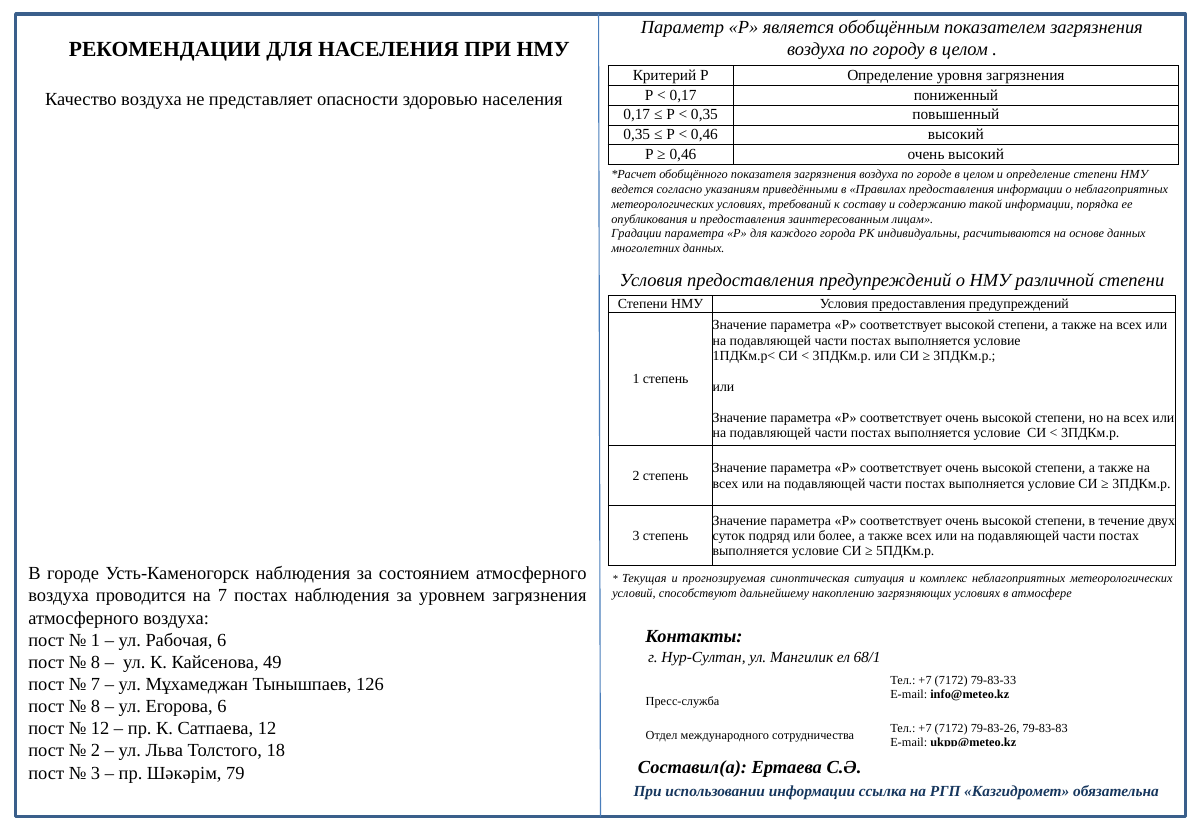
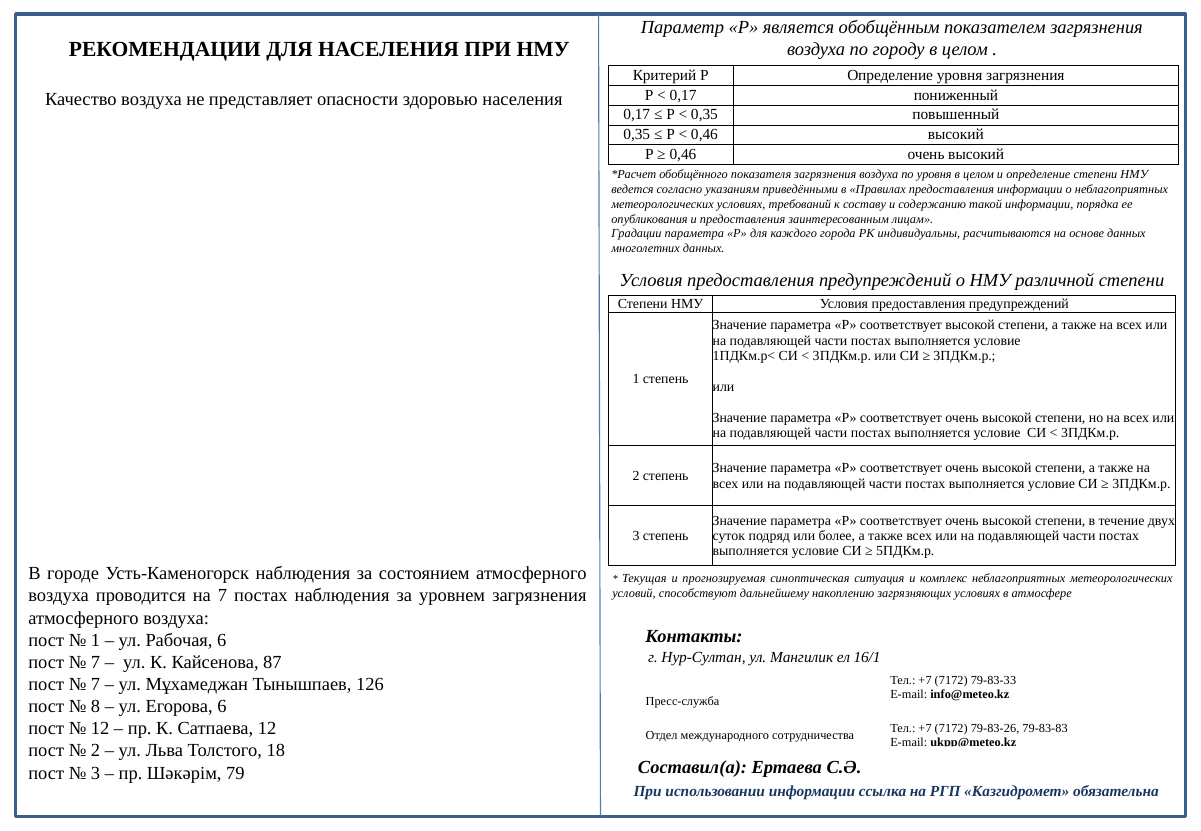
по городе: городе -> уровня
68/1: 68/1 -> 16/1
8 at (96, 663): 8 -> 7
49: 49 -> 87
